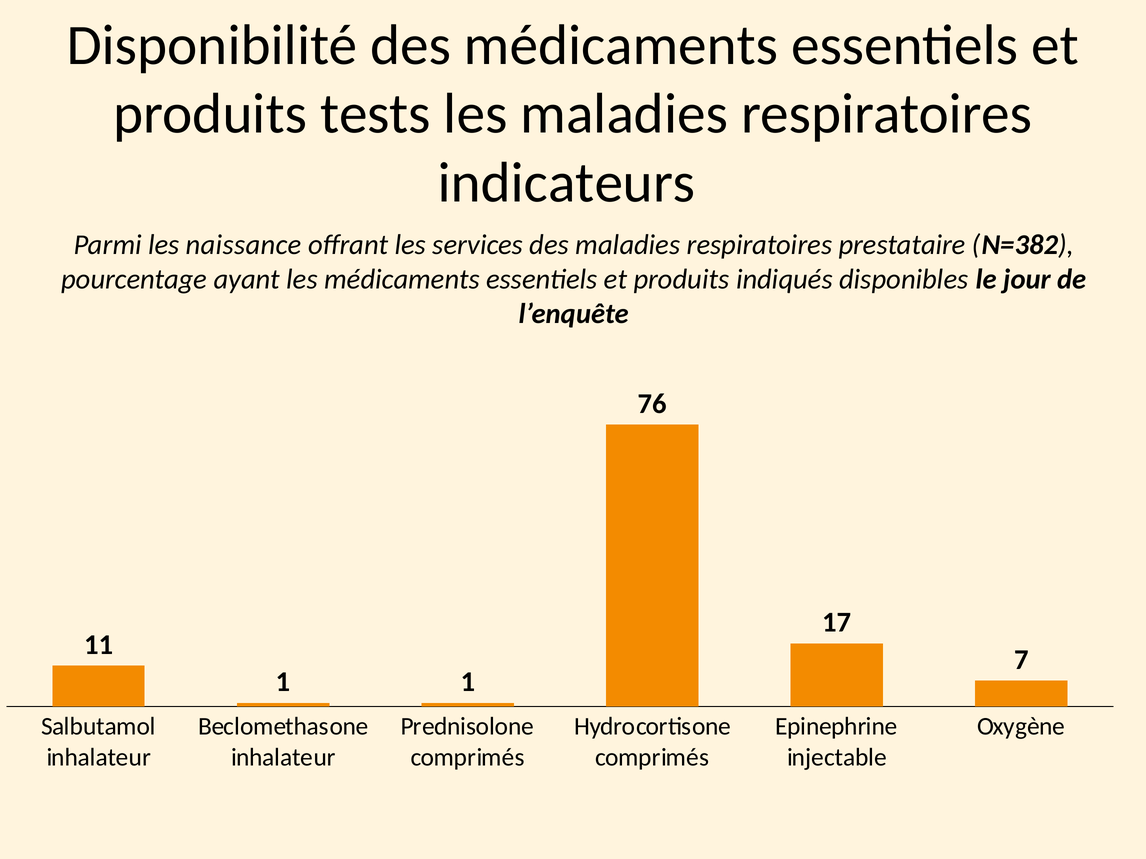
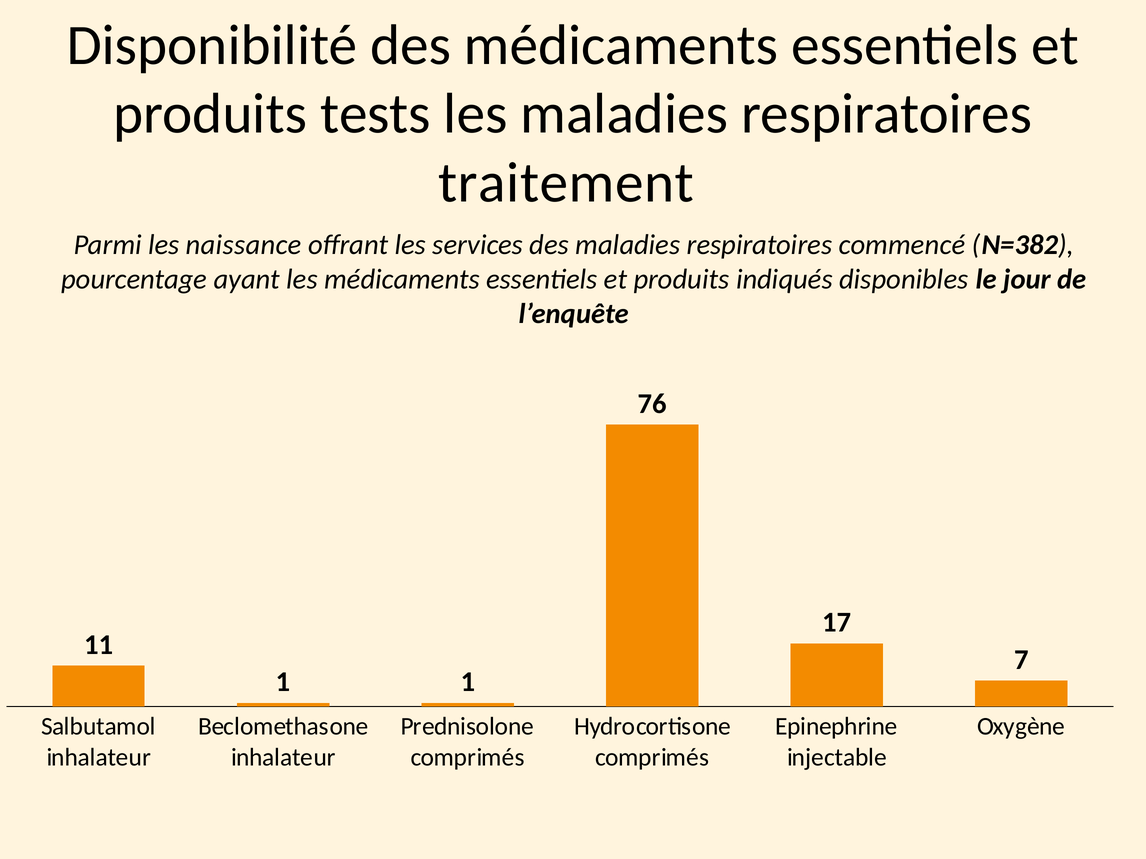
indicateurs: indicateurs -> traitement
prestataire: prestataire -> commencé
